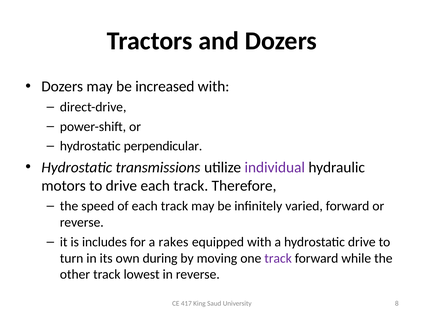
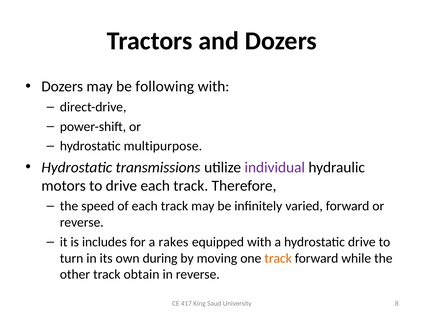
increased: increased -> following
perpendicular: perpendicular -> multipurpose
track at (278, 258) colour: purple -> orange
lowest: lowest -> obtain
